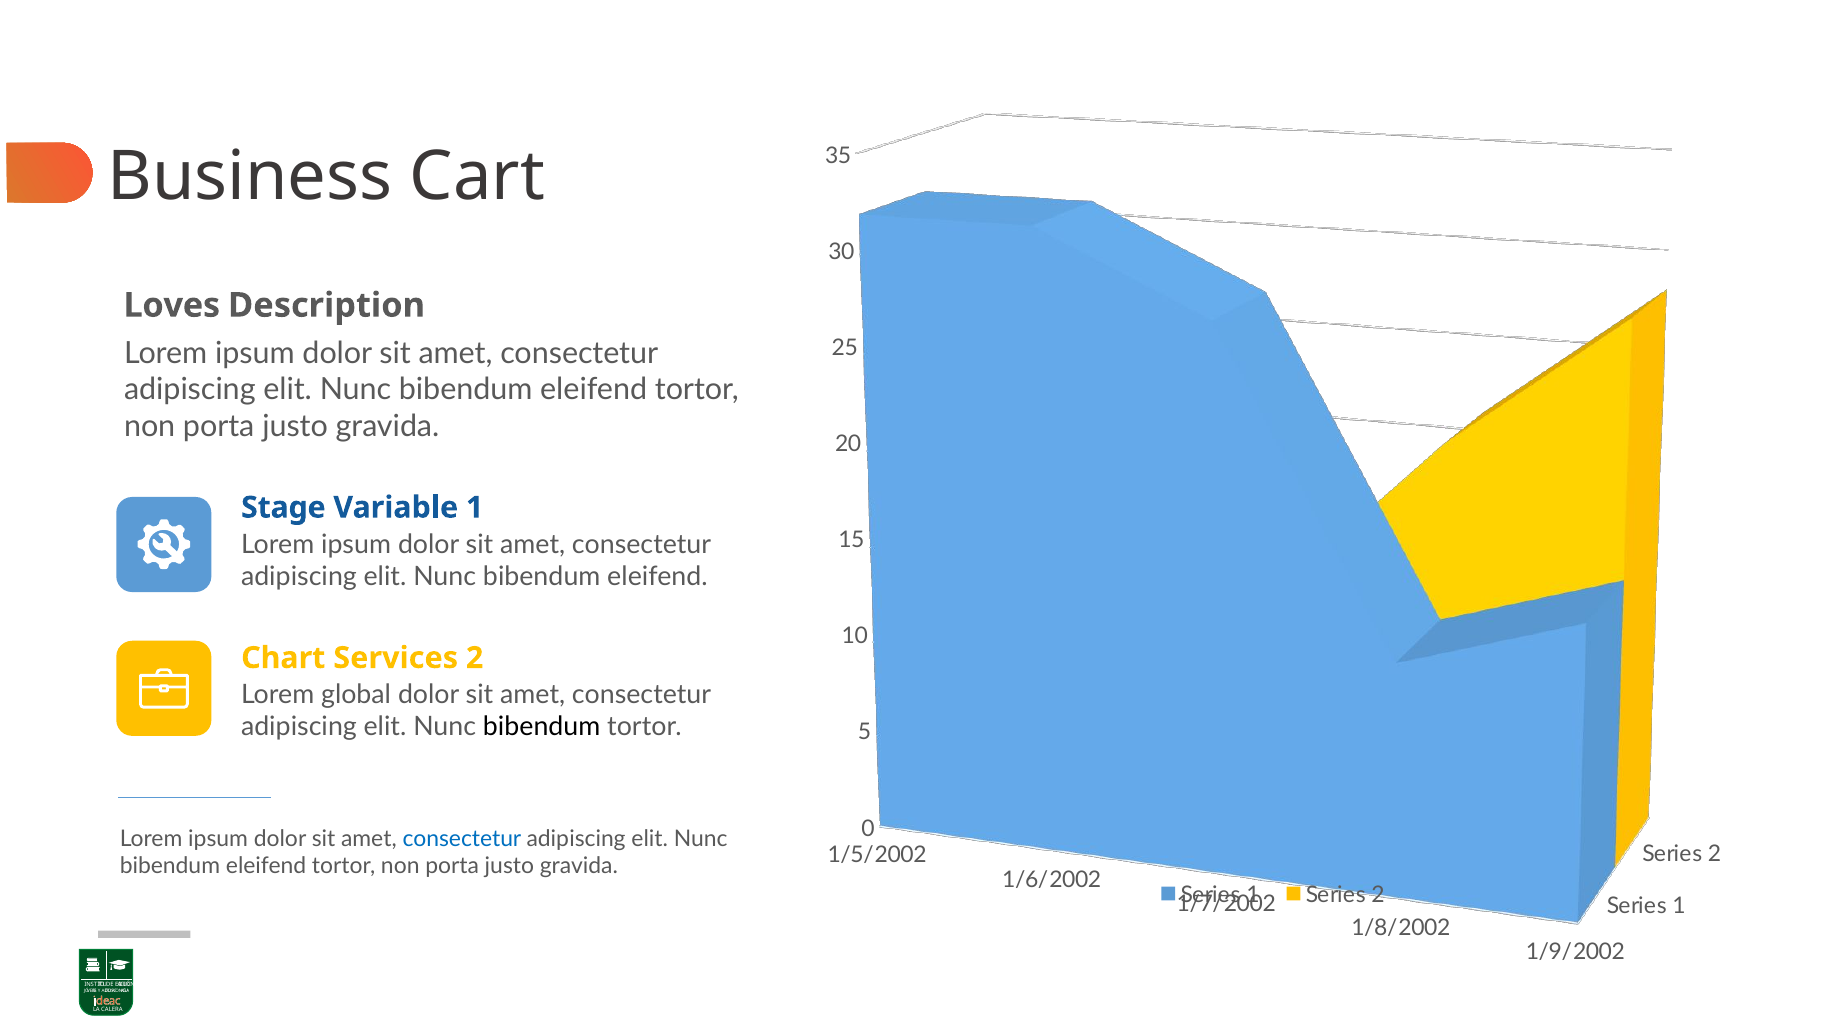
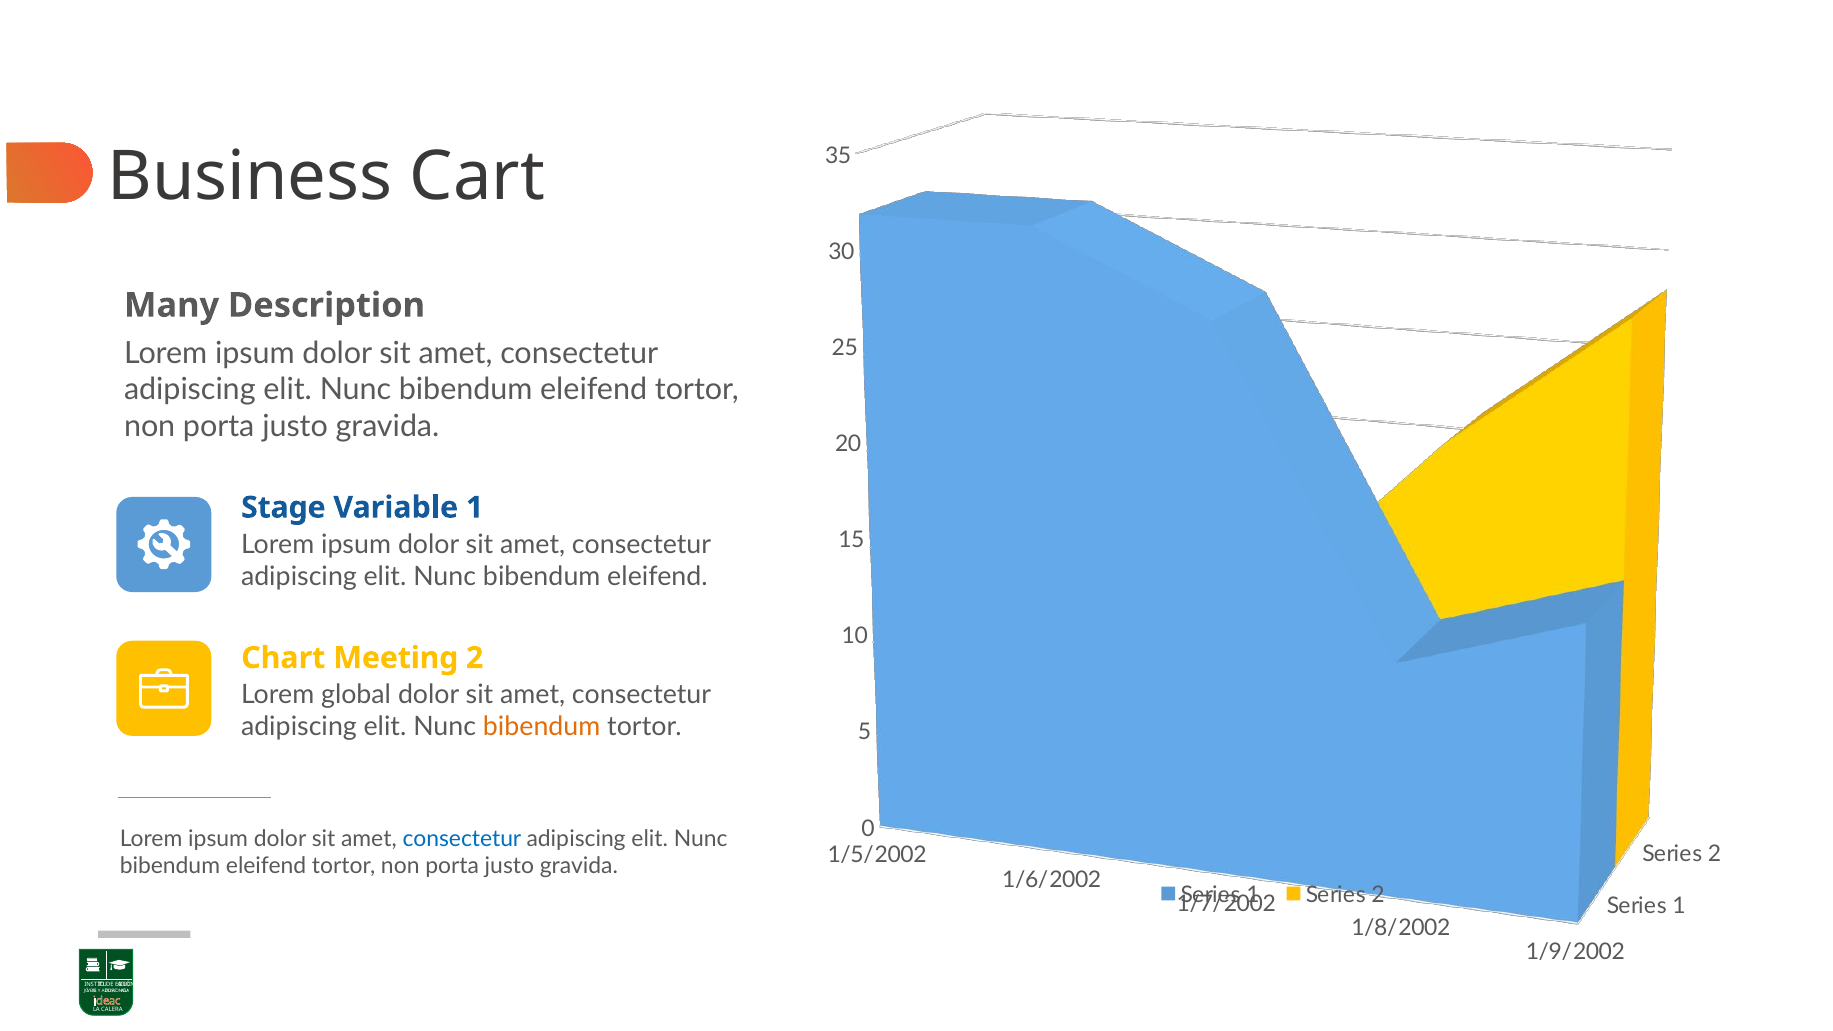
Loves: Loves -> Many
Services: Services -> Meeting
bibendum at (542, 727) colour: black -> orange
